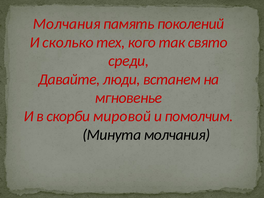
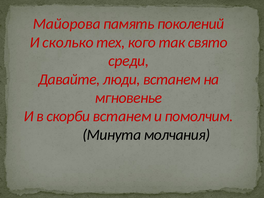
Молчания at (67, 24): Молчания -> Майорова
скорби мировой: мировой -> встанем
